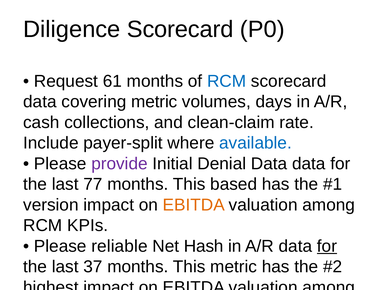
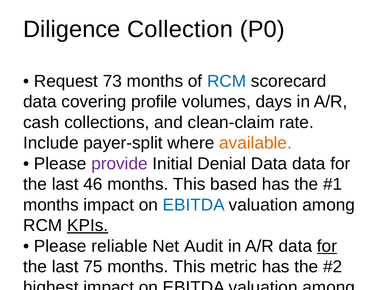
Diligence Scorecard: Scorecard -> Collection
61: 61 -> 73
covering metric: metric -> profile
available colour: blue -> orange
77: 77 -> 46
version at (51, 205): version -> months
EBITDA at (194, 205) colour: orange -> blue
KPIs at (88, 226) underline: none -> present
Hash: Hash -> Audit
37: 37 -> 75
